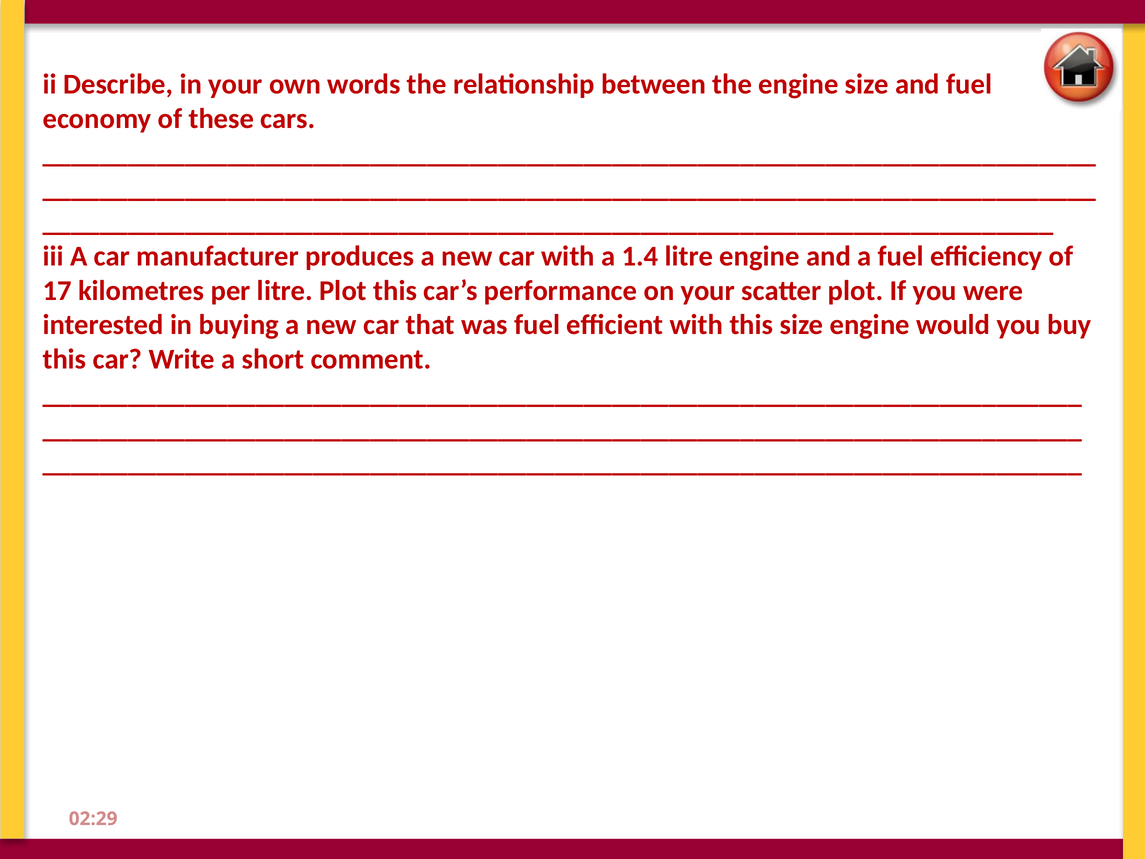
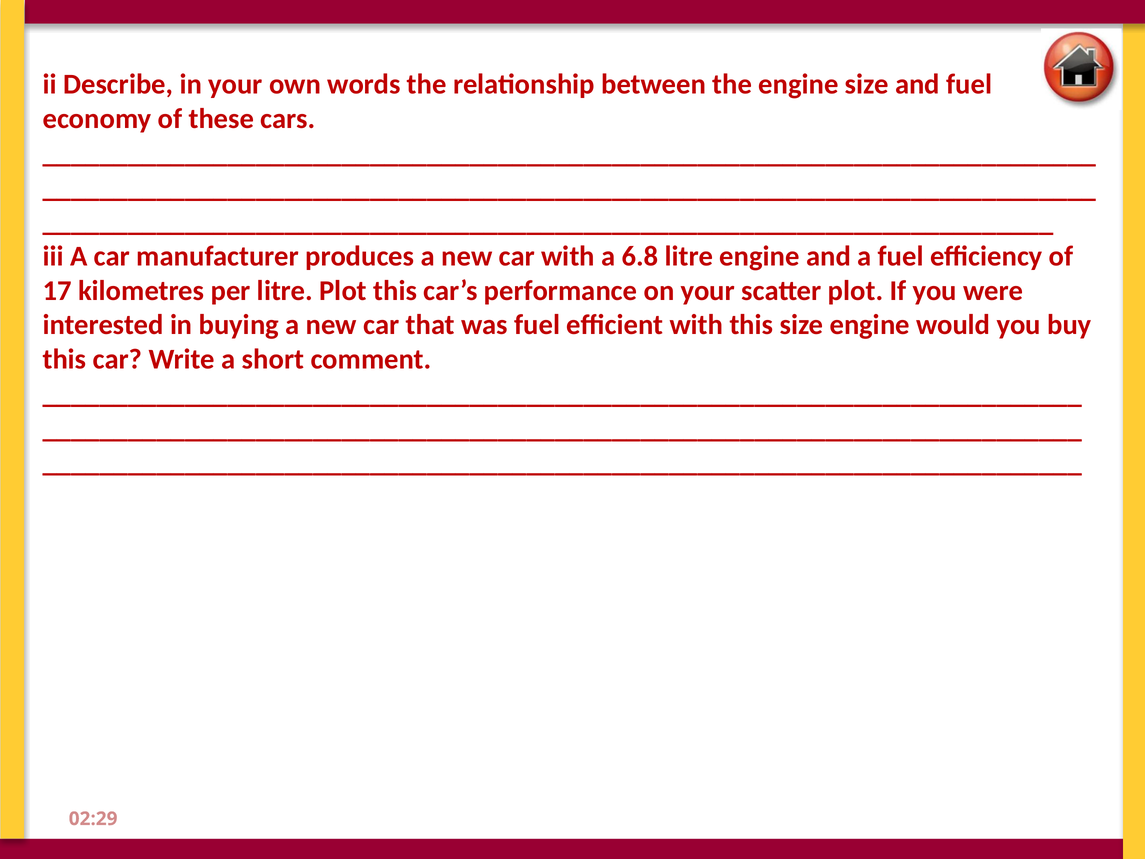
1.4: 1.4 -> 6.8
